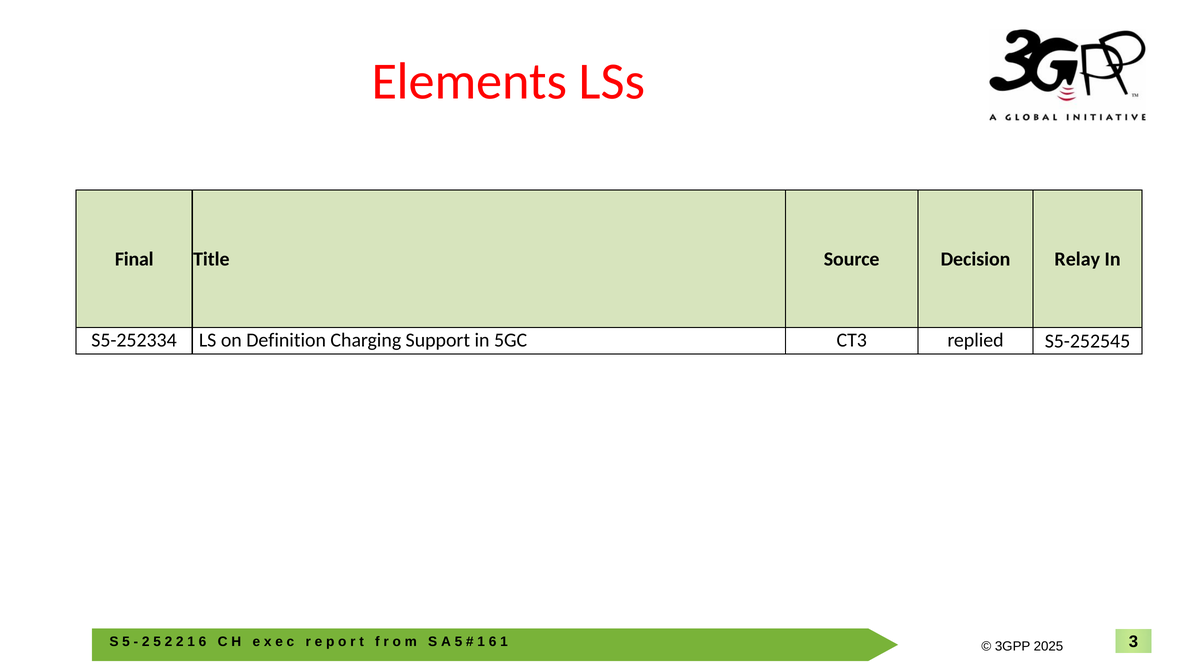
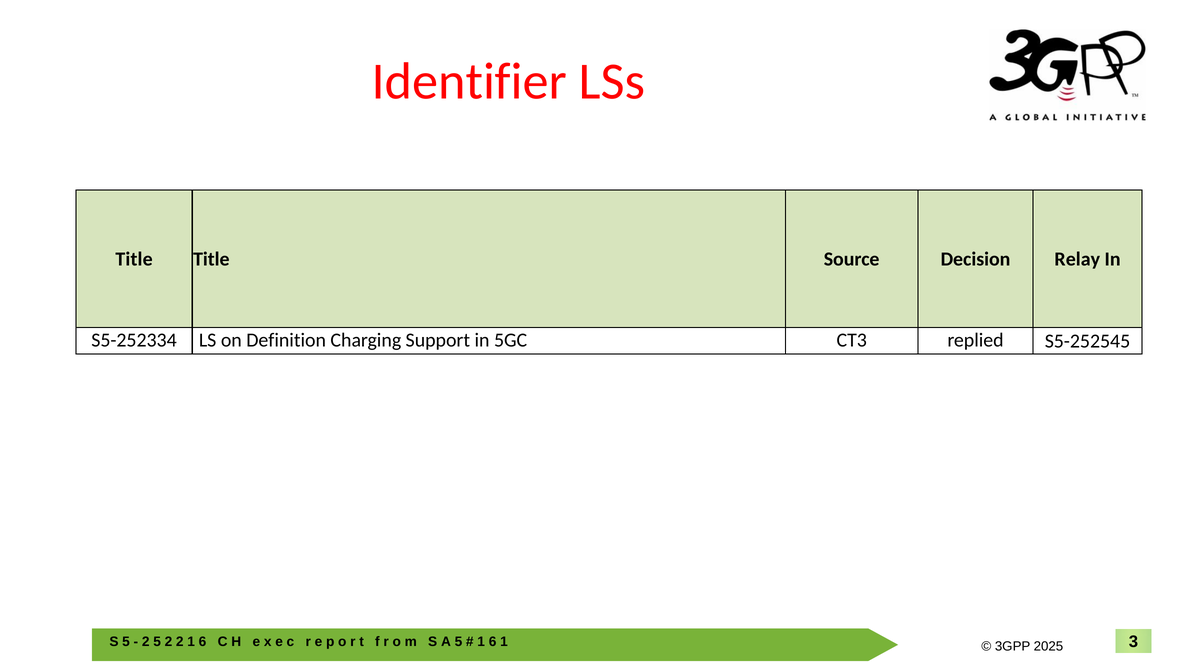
Elements: Elements -> Identifier
Final at (134, 259): Final -> Title
